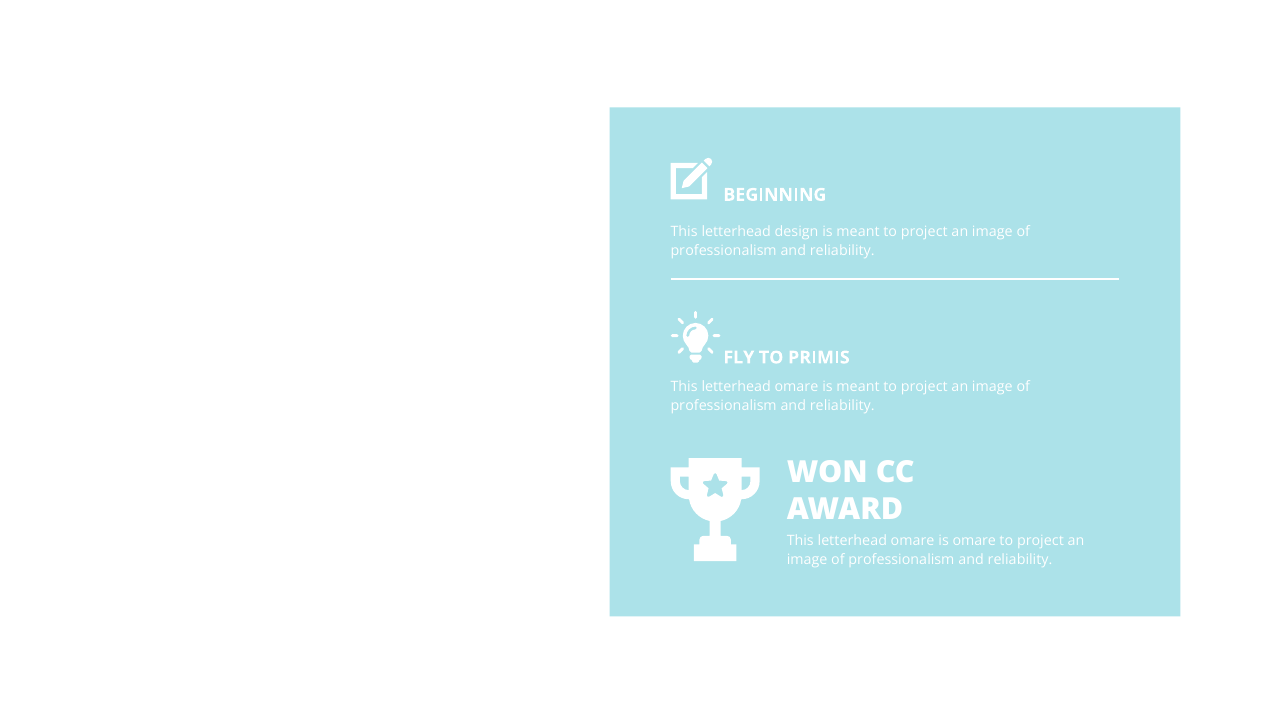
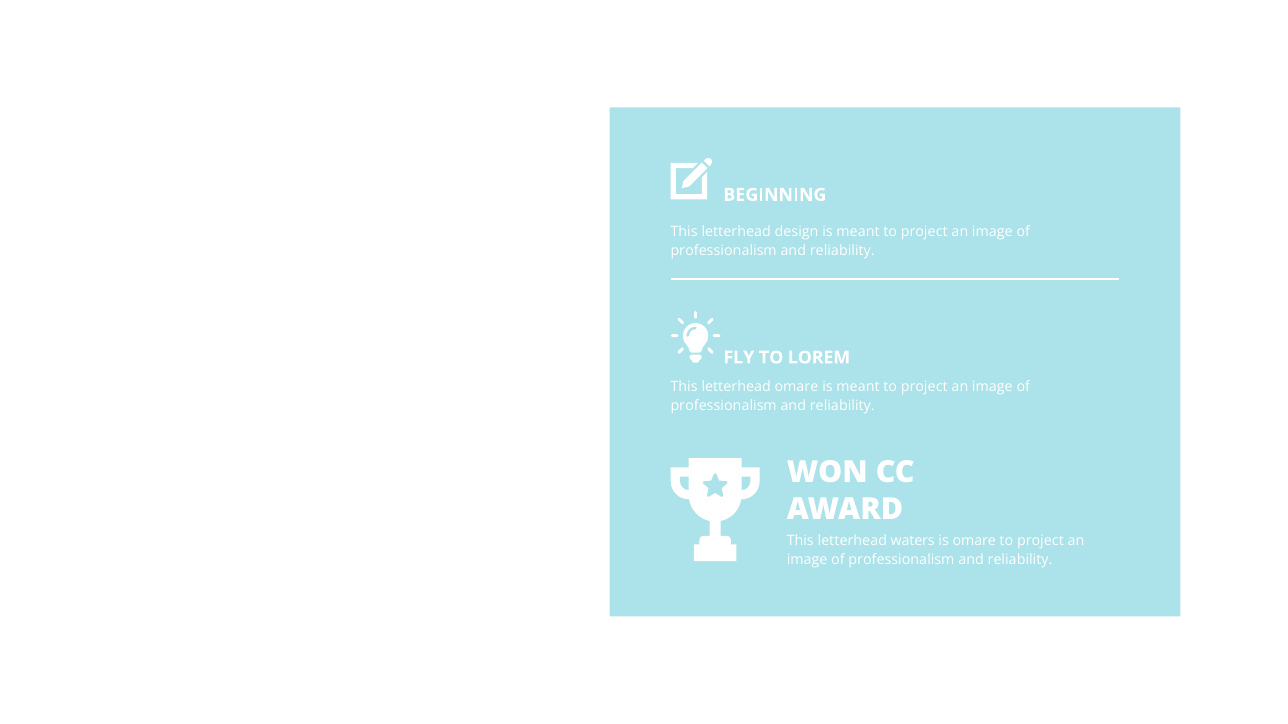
PRIMIS: PRIMIS -> LOREM
omare at (913, 542): omare -> waters
